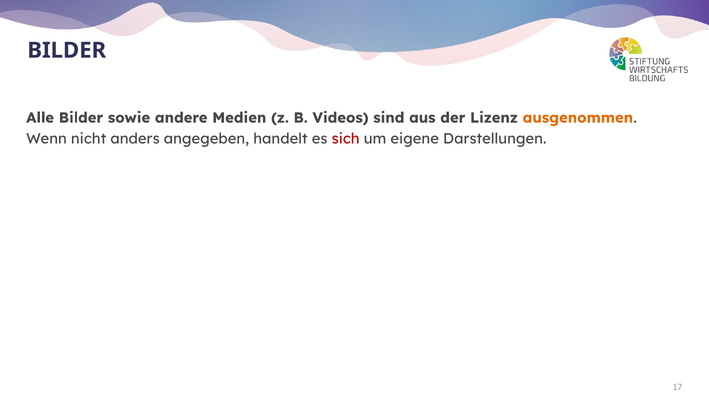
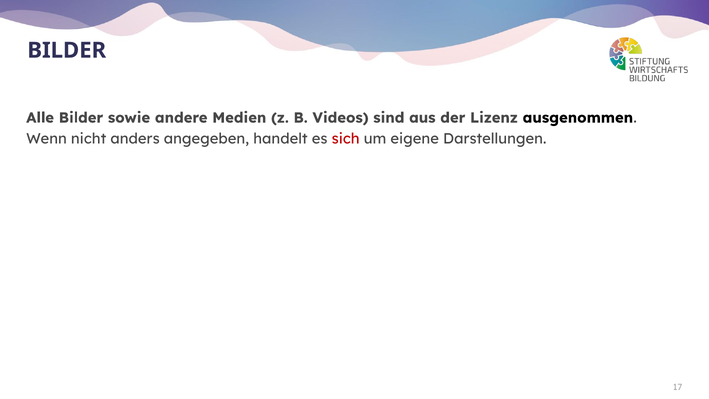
ausgenommen colour: orange -> black
